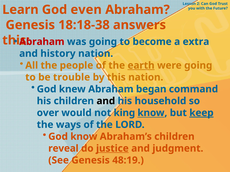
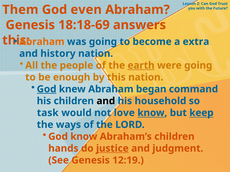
Learn: Learn -> Them
18:18-38: 18:18-38 -> 18:18-69
Abraham at (42, 42) colour: red -> orange
trouble: trouble -> enough
God at (47, 89) underline: none -> present
over: over -> task
king: king -> love
keep underline: present -> none
reveal: reveal -> hands
48:19: 48:19 -> 12:19
